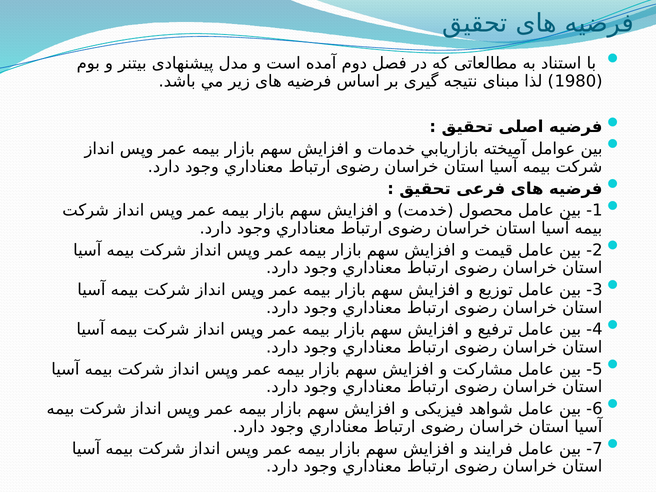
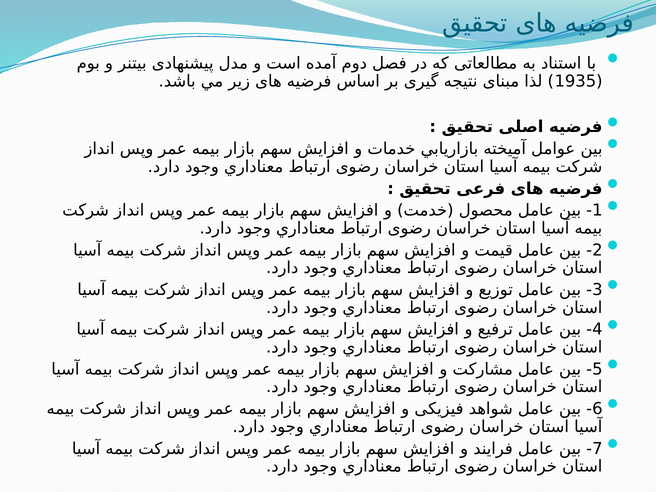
1980: 1980 -> 1935
